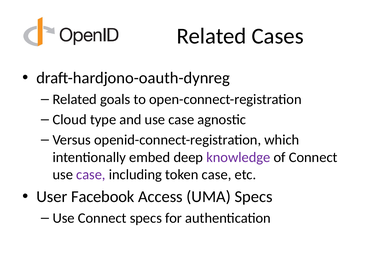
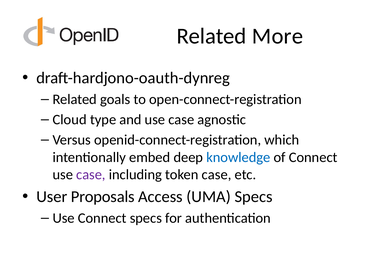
Cases: Cases -> More
knowledge colour: purple -> blue
Facebook: Facebook -> Proposals
